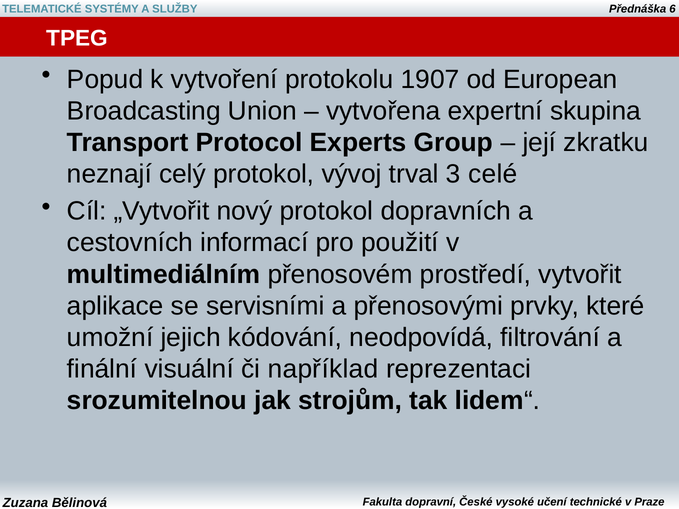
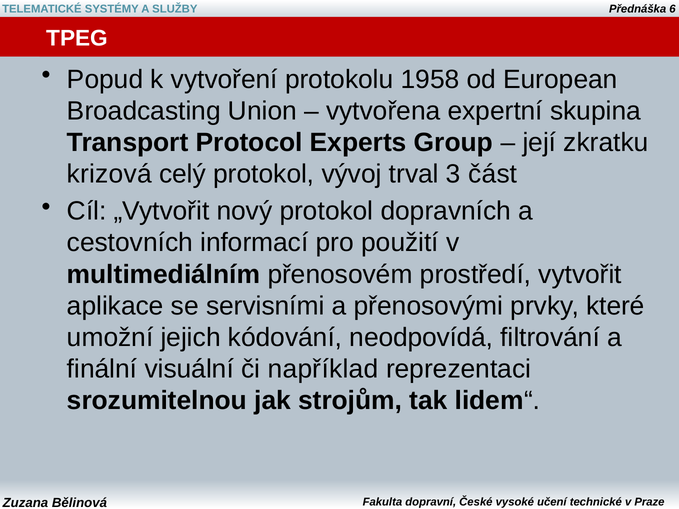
1907: 1907 -> 1958
neznají: neznají -> krizová
celé: celé -> část
